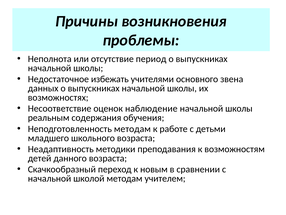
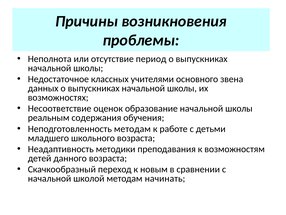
избежать: избежать -> классных
наблюдение: наблюдение -> образование
учителем: учителем -> начинать
